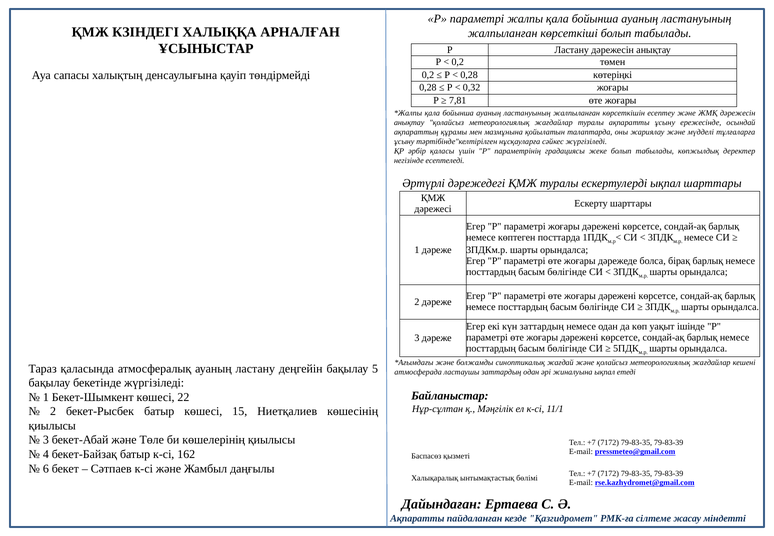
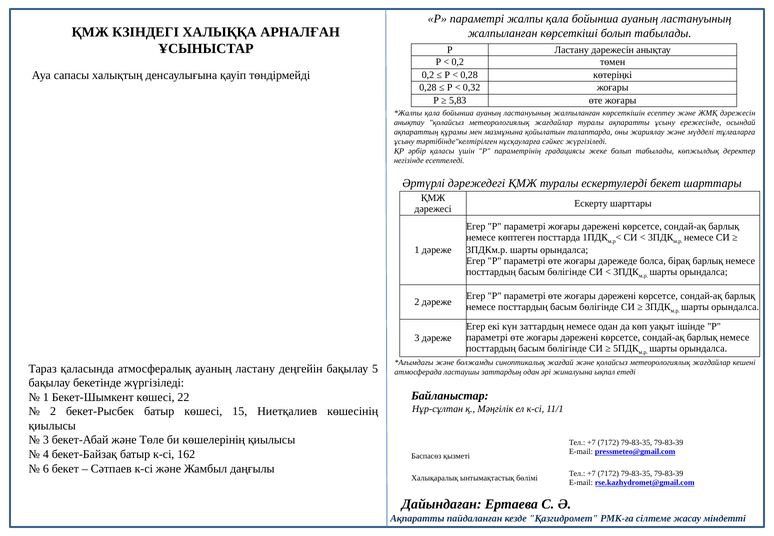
7,81: 7,81 -> 5,83
ескертулерді ықпал: ықпал -> бекет
